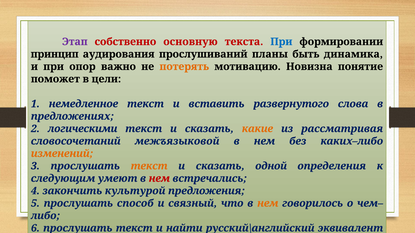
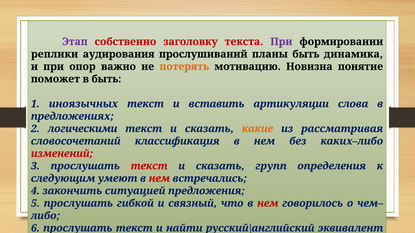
основную: основную -> заголовку
При at (281, 42) colour: blue -> purple
принцип: принцип -> реплики
в цели: цели -> быть
немедленное: немедленное -> иноязычных
развернутого: развернутого -> артикуляции
межъязыковой: межъязыковой -> классификация
изменений colour: orange -> red
текст at (149, 166) colour: orange -> red
одной: одной -> групп
культурой: культурой -> ситуацией
способ: способ -> гибкой
нем at (268, 204) colour: orange -> red
